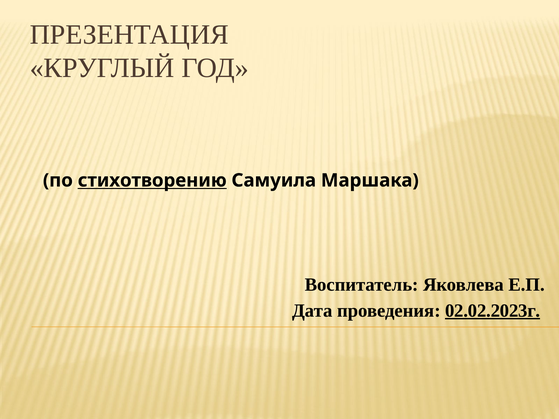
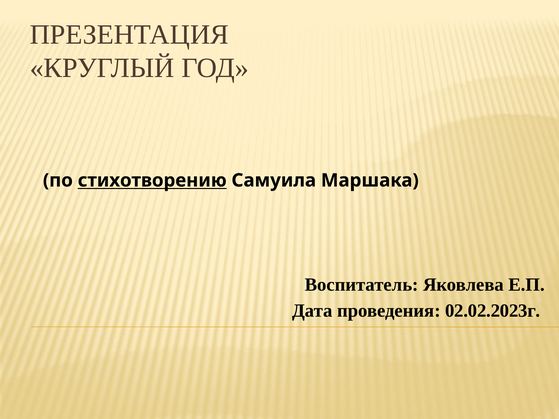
02.02.2023г underline: present -> none
